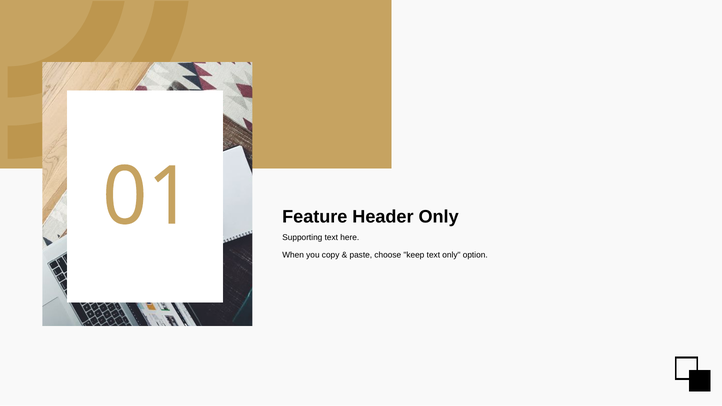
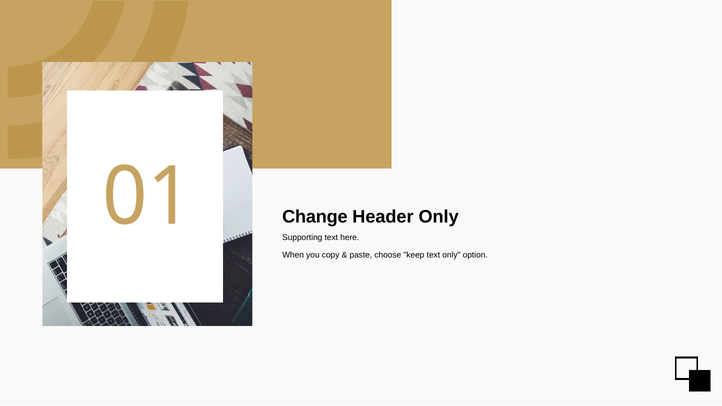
Feature: Feature -> Change
